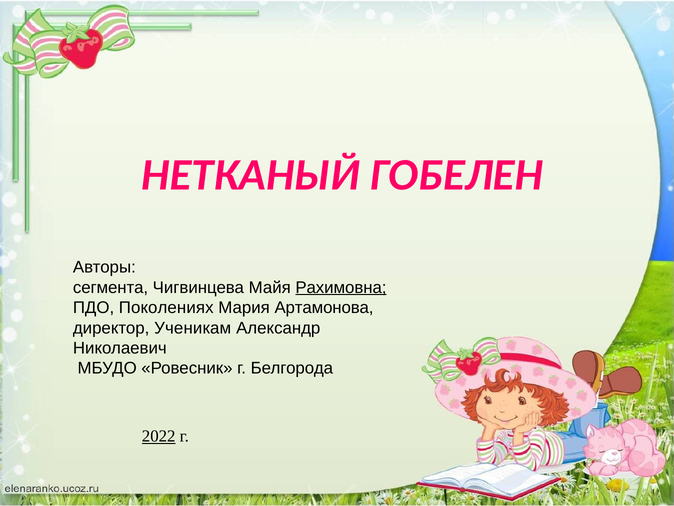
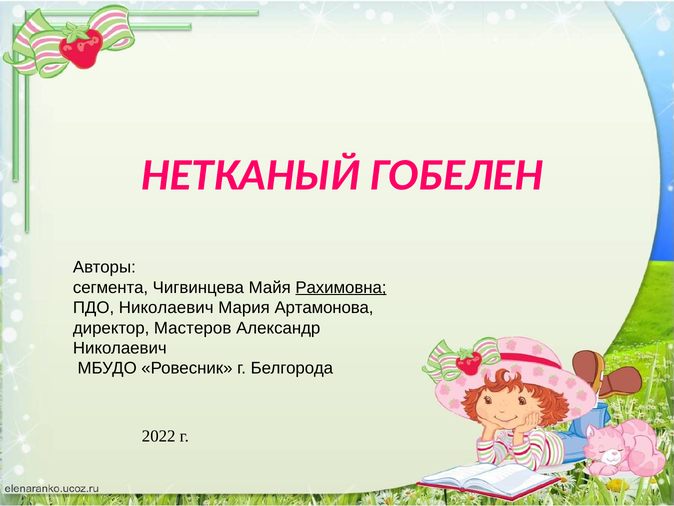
ПДО Поколениях: Поколениях -> Николаевич
Ученикам: Ученикам -> Мастеров
2022 underline: present -> none
